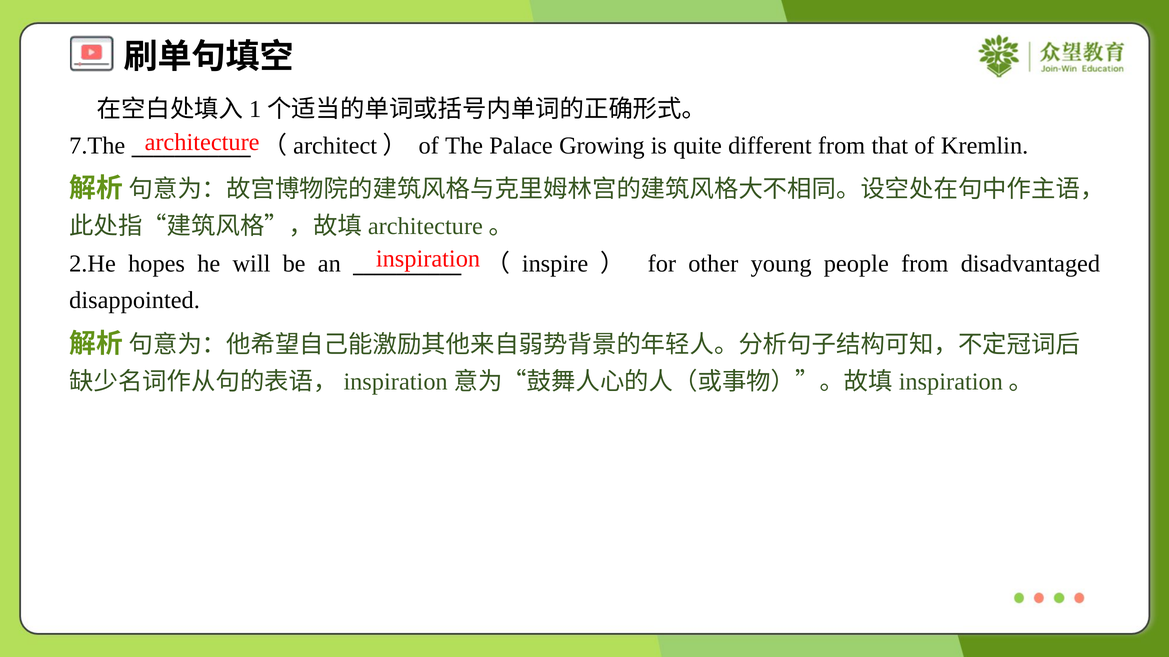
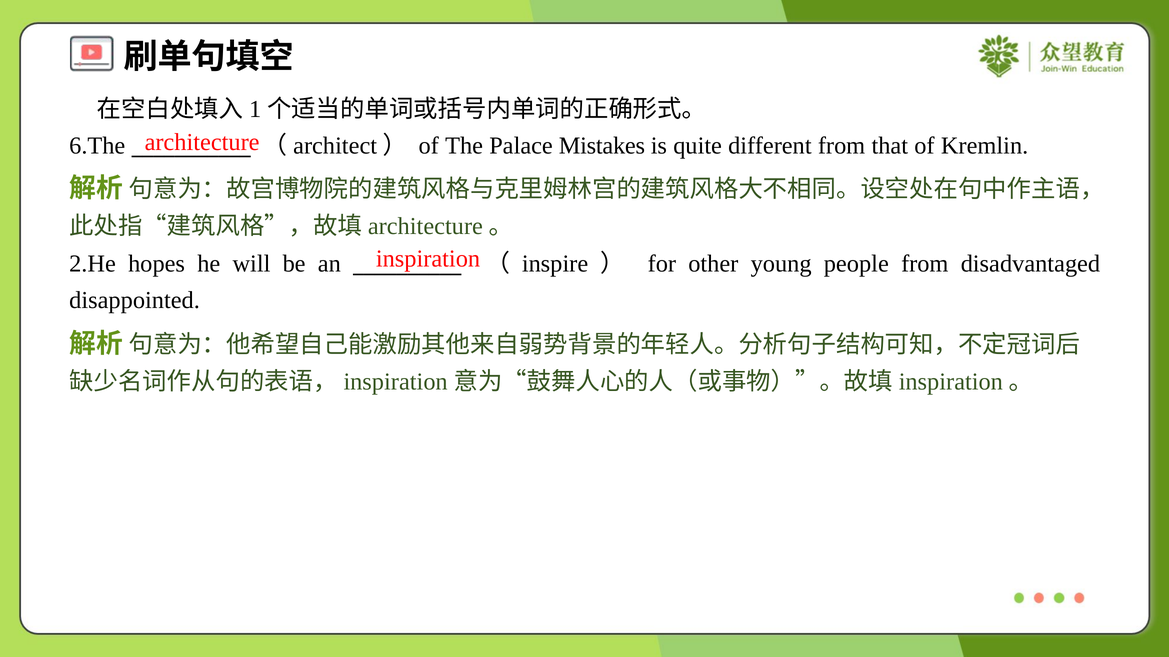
7.The: 7.The -> 6.The
Growing: Growing -> Mistakes
